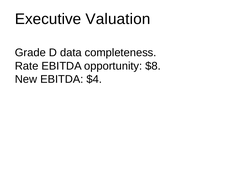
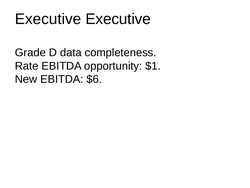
Executive Valuation: Valuation -> Executive
$8: $8 -> $1
$4: $4 -> $6
